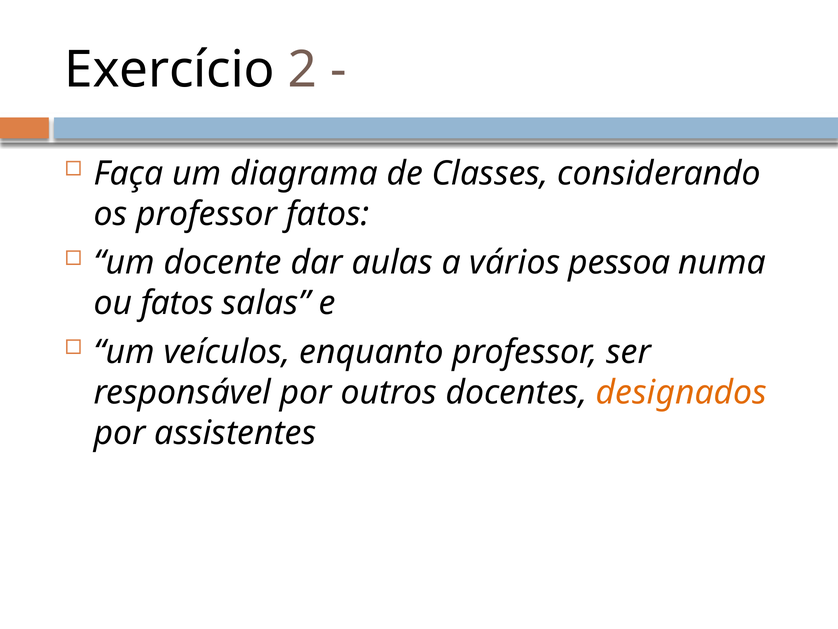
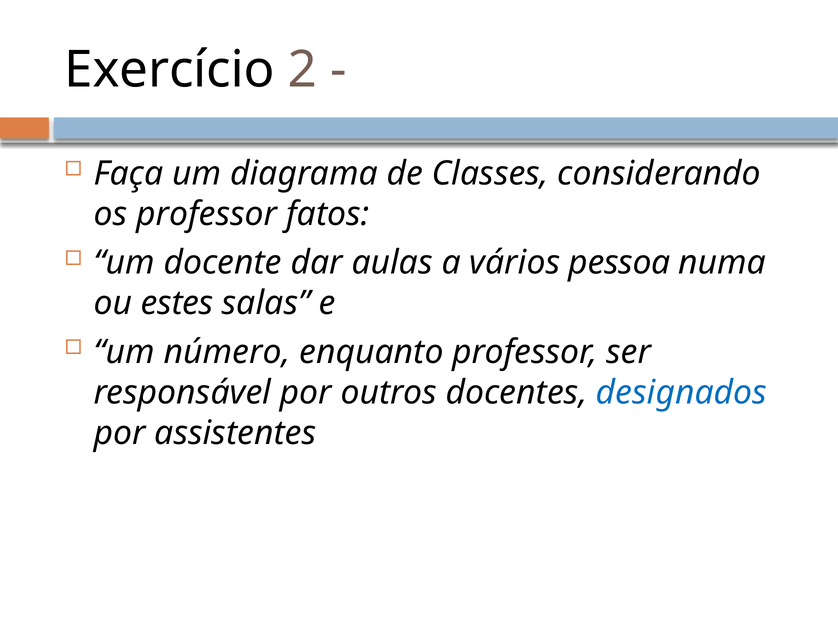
ou fatos: fatos -> estes
veículos: veículos -> número
designados colour: orange -> blue
